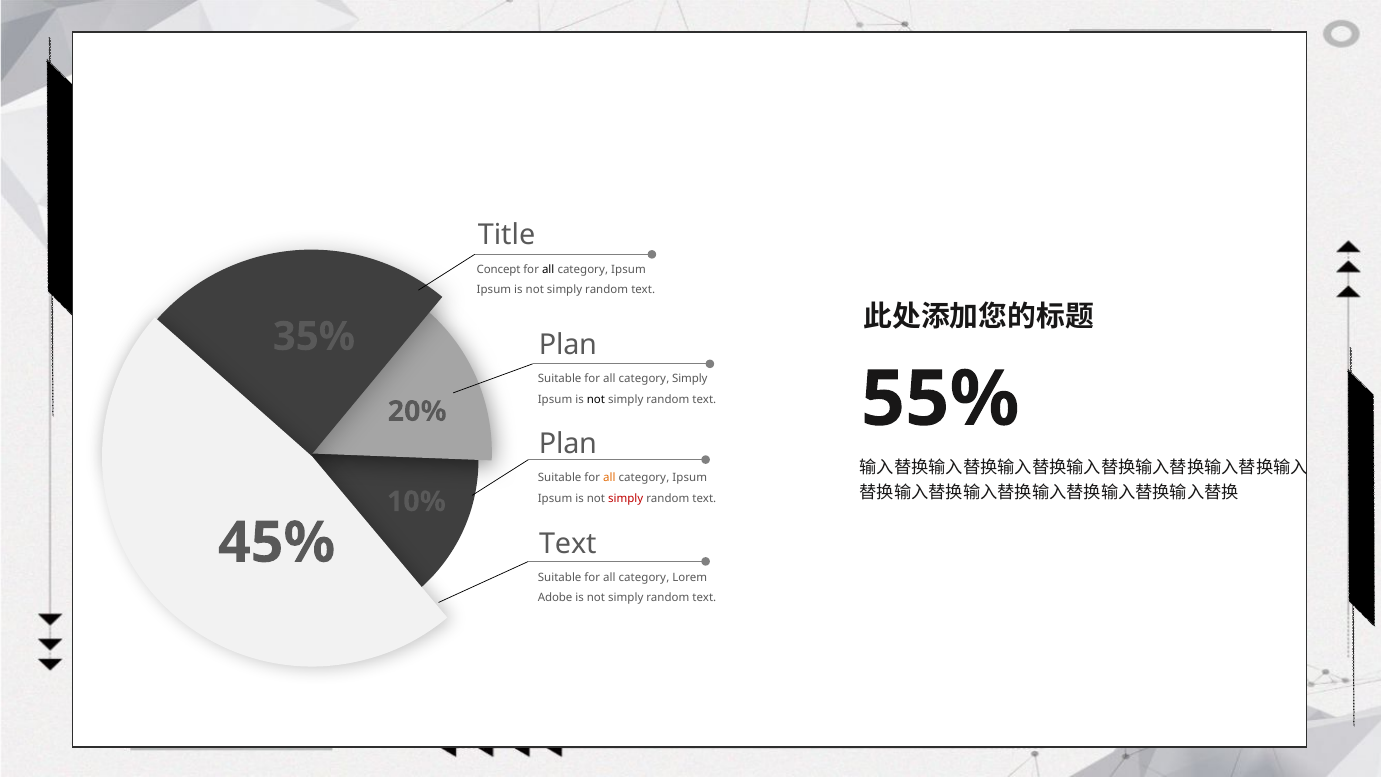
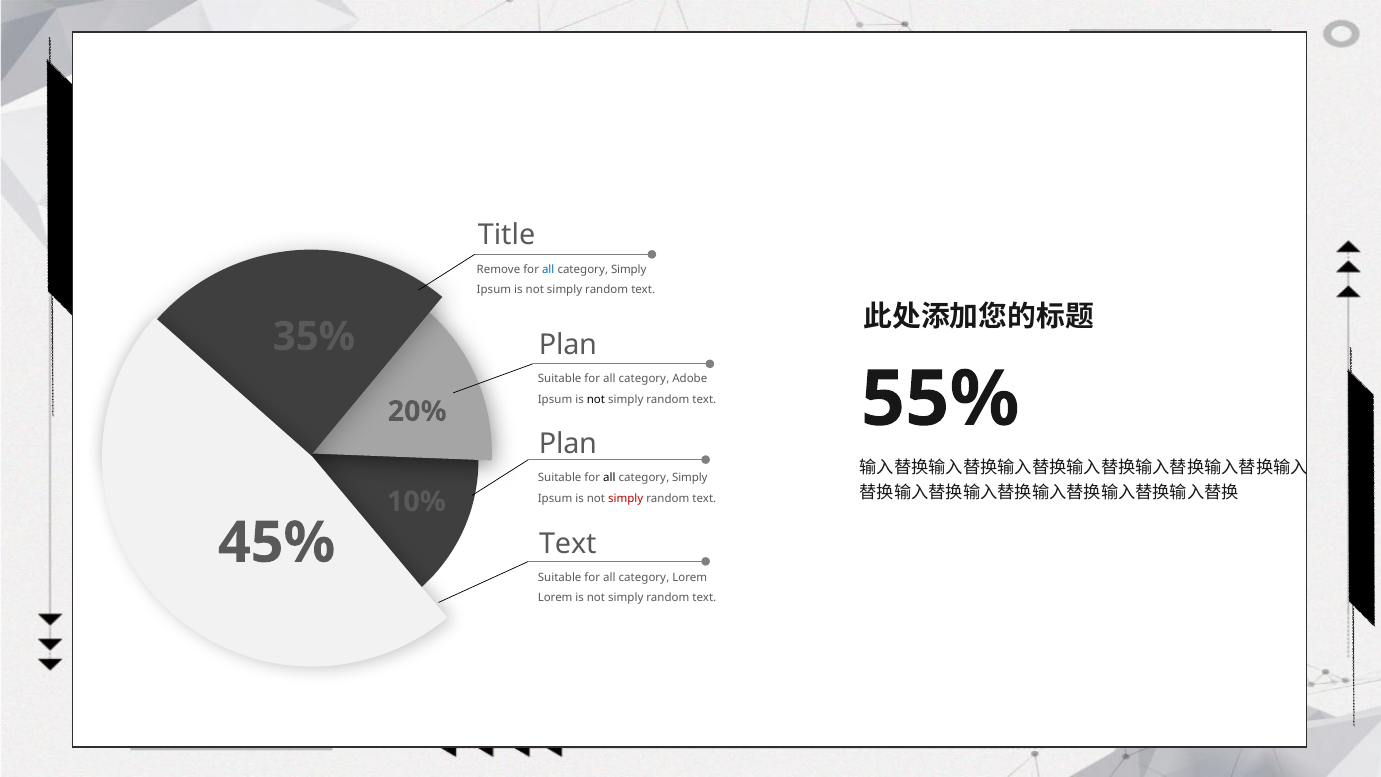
Concept: Concept -> Remove
all at (548, 269) colour: black -> blue
Ipsum at (629, 269): Ipsum -> Simply
category Simply: Simply -> Adobe
all at (609, 478) colour: orange -> black
Ipsum at (690, 478): Ipsum -> Simply
Adobe at (555, 598): Adobe -> Lorem
